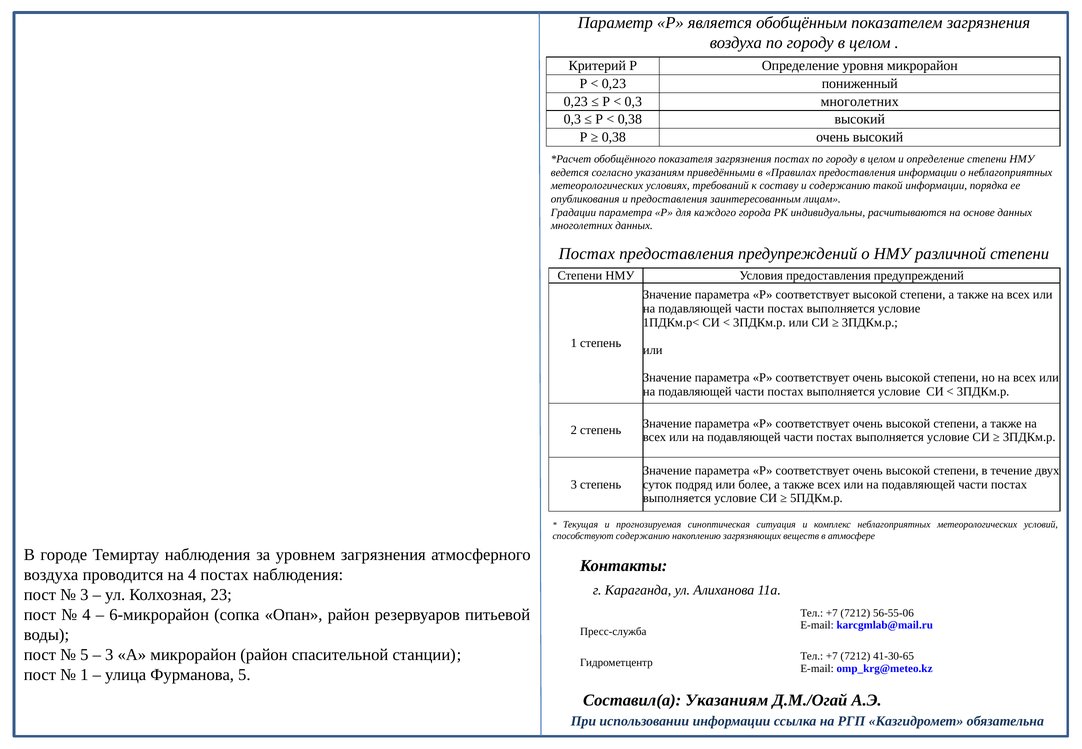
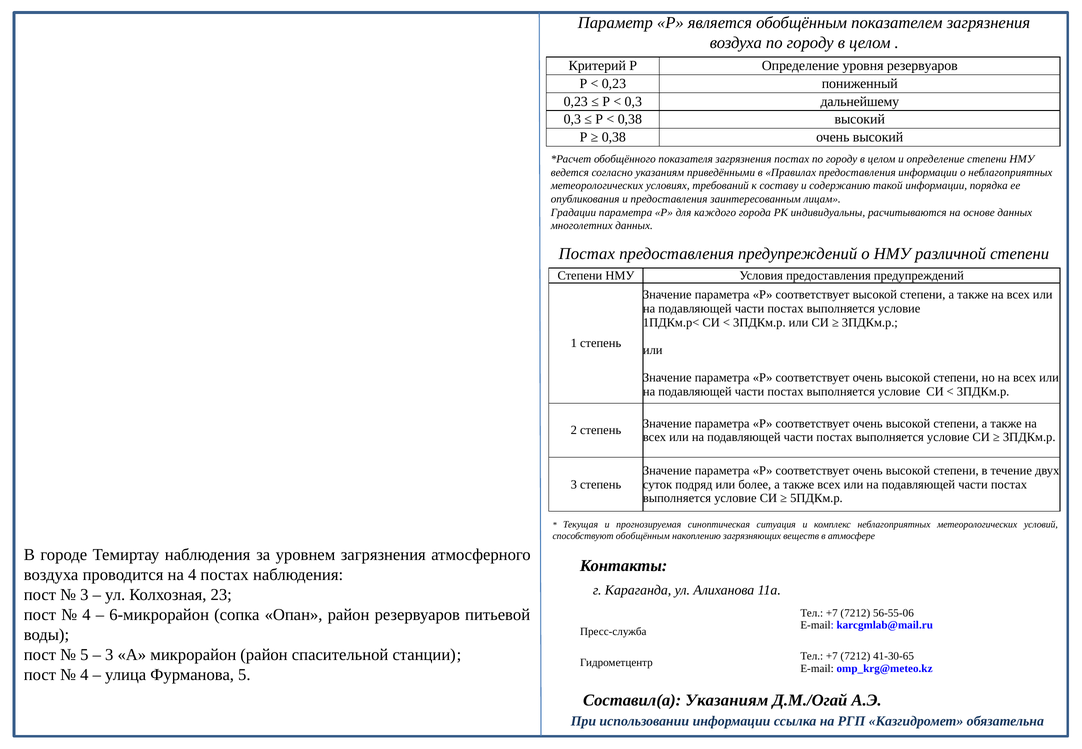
уровня микрорайон: микрорайон -> резервуаров
0,3 многолетних: многолетних -> дальнейшему
способствуют содержанию: содержанию -> обобщённым
1 at (84, 675): 1 -> 4
